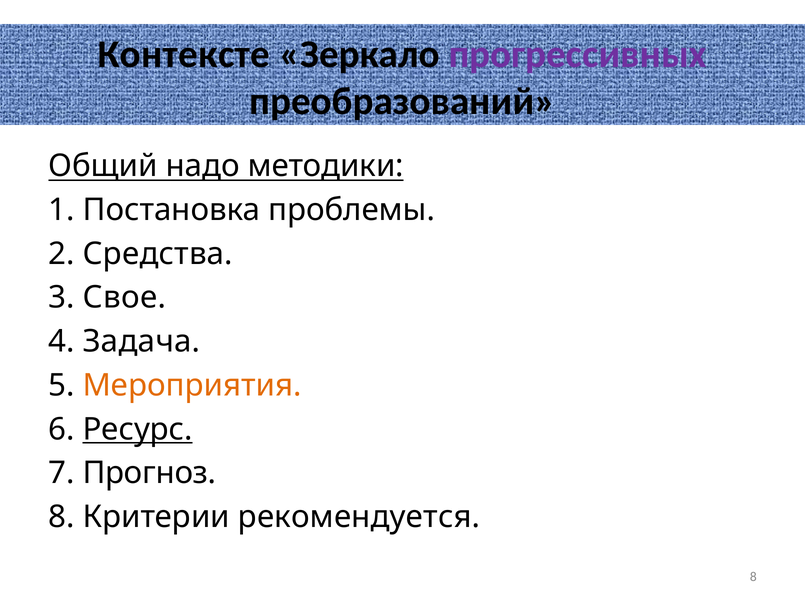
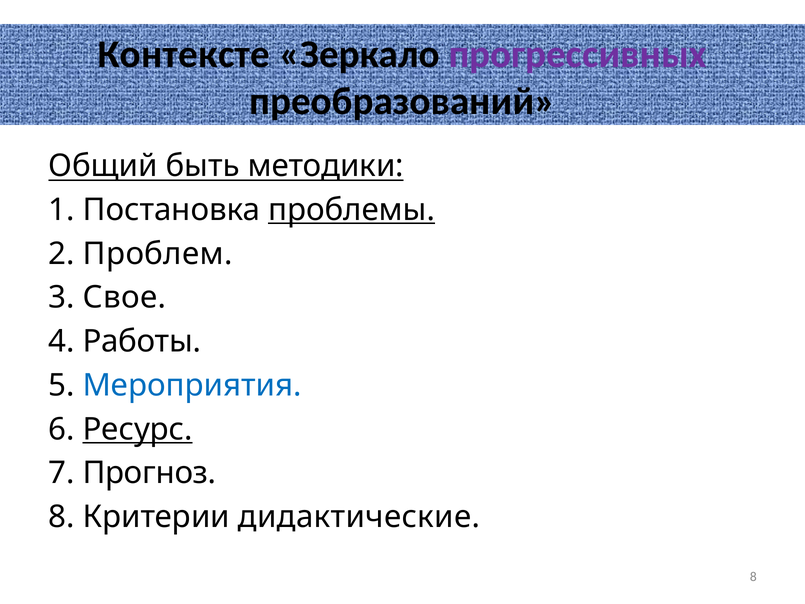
надо: надо -> быть
проблемы underline: none -> present
Средства: Средства -> Проблем
Задача: Задача -> Работы
Мероприятия colour: orange -> blue
рекомендуется: рекомендуется -> дидактические
